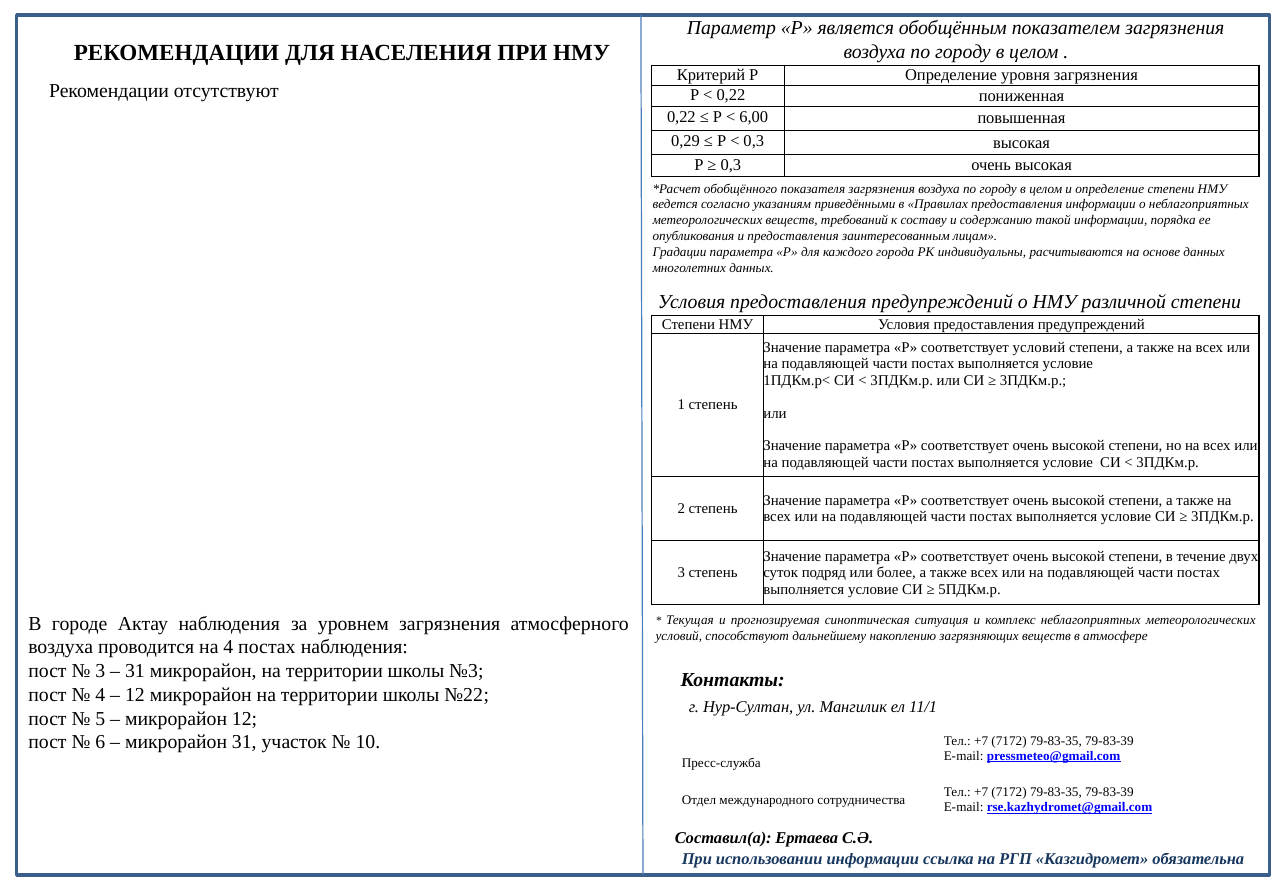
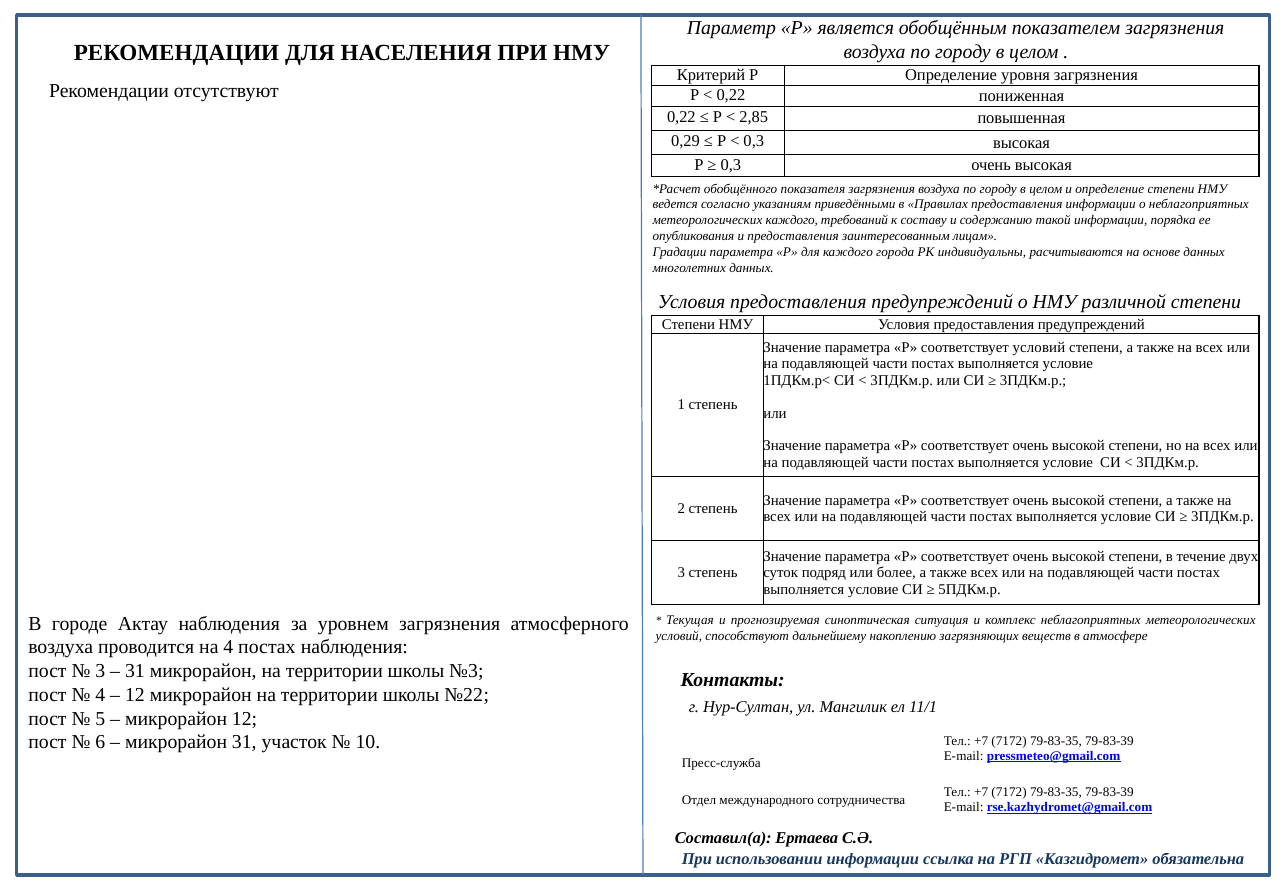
6,00: 6,00 -> 2,85
метеорологических веществ: веществ -> каждого
